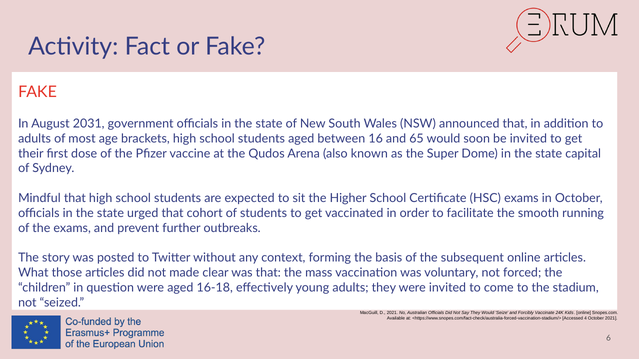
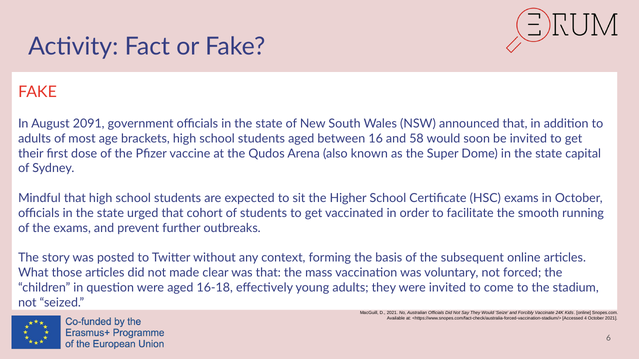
2031: 2031 -> 2091
65: 65 -> 58
